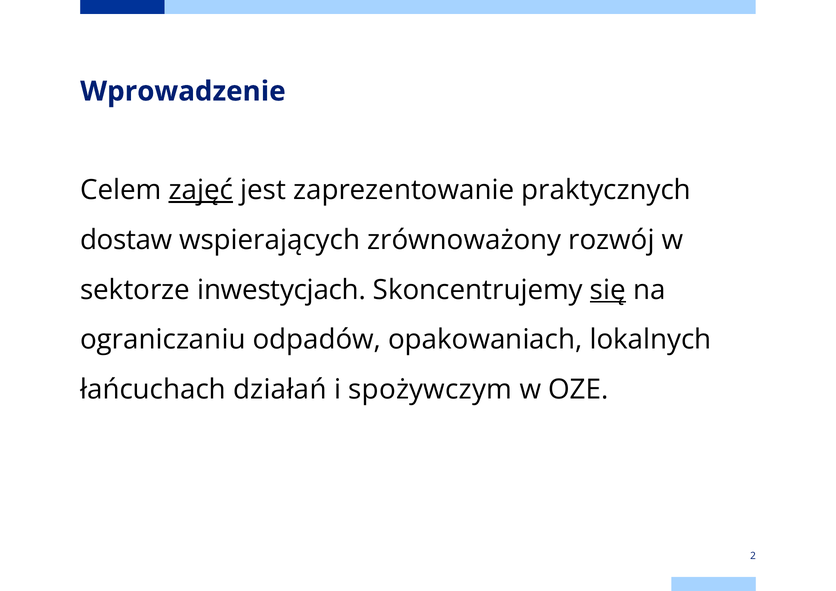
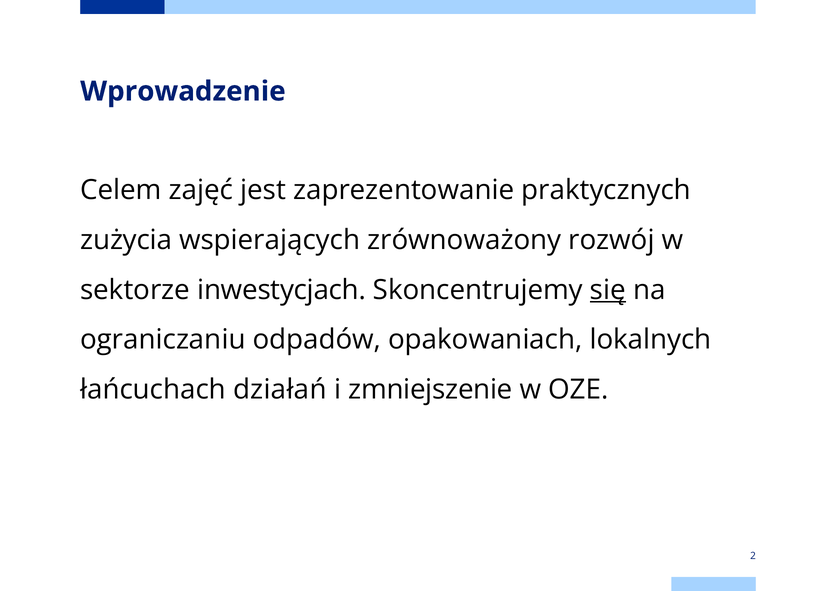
zajęć underline: present -> none
dostaw: dostaw -> zużycia
spożywczym: spożywczym -> zmniejszenie
